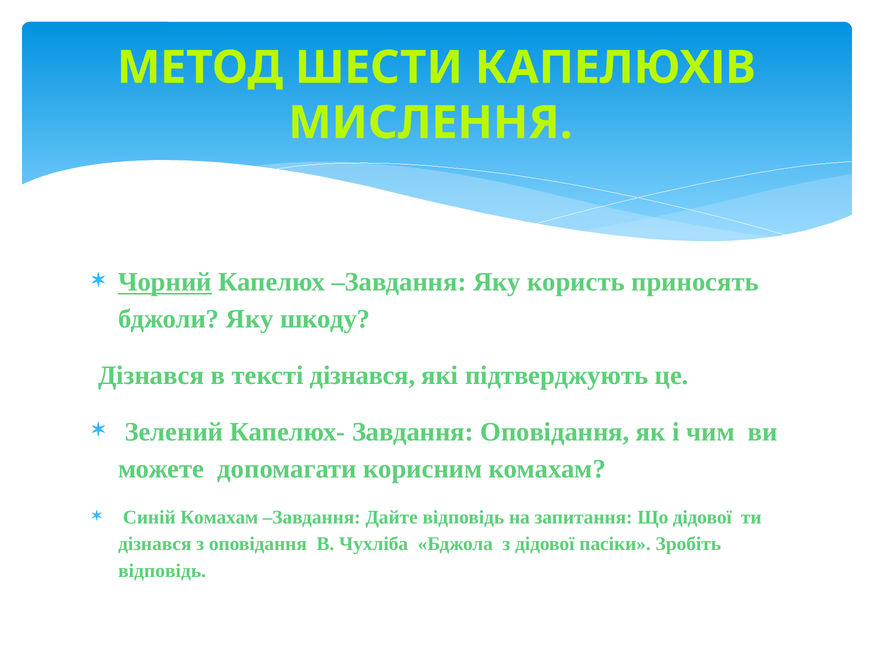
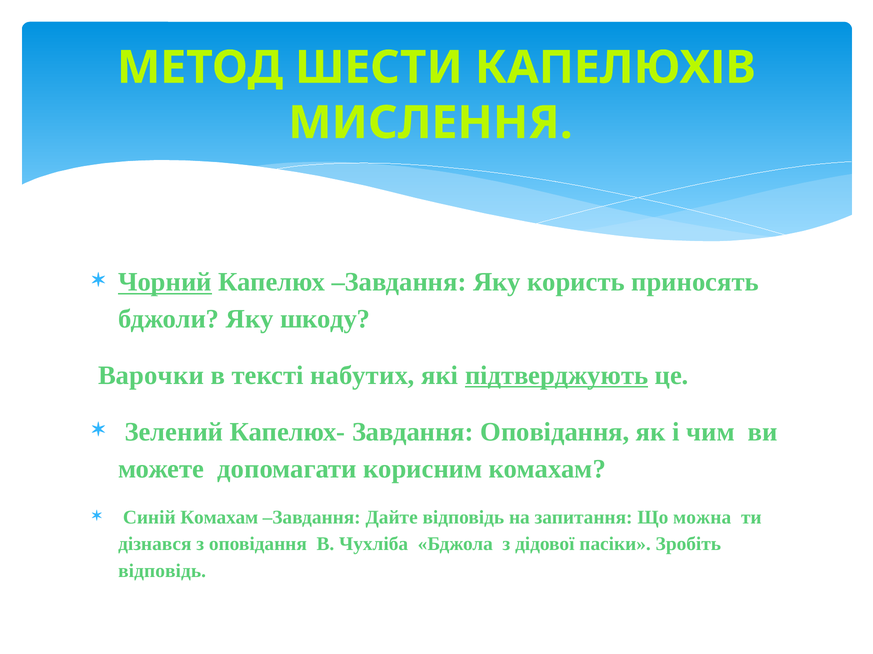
Дізнався at (151, 376): Дізнався -> Варочки
тексті дізнався: дізнався -> набутих
підтверджують underline: none -> present
Що дідової: дідової -> можна
